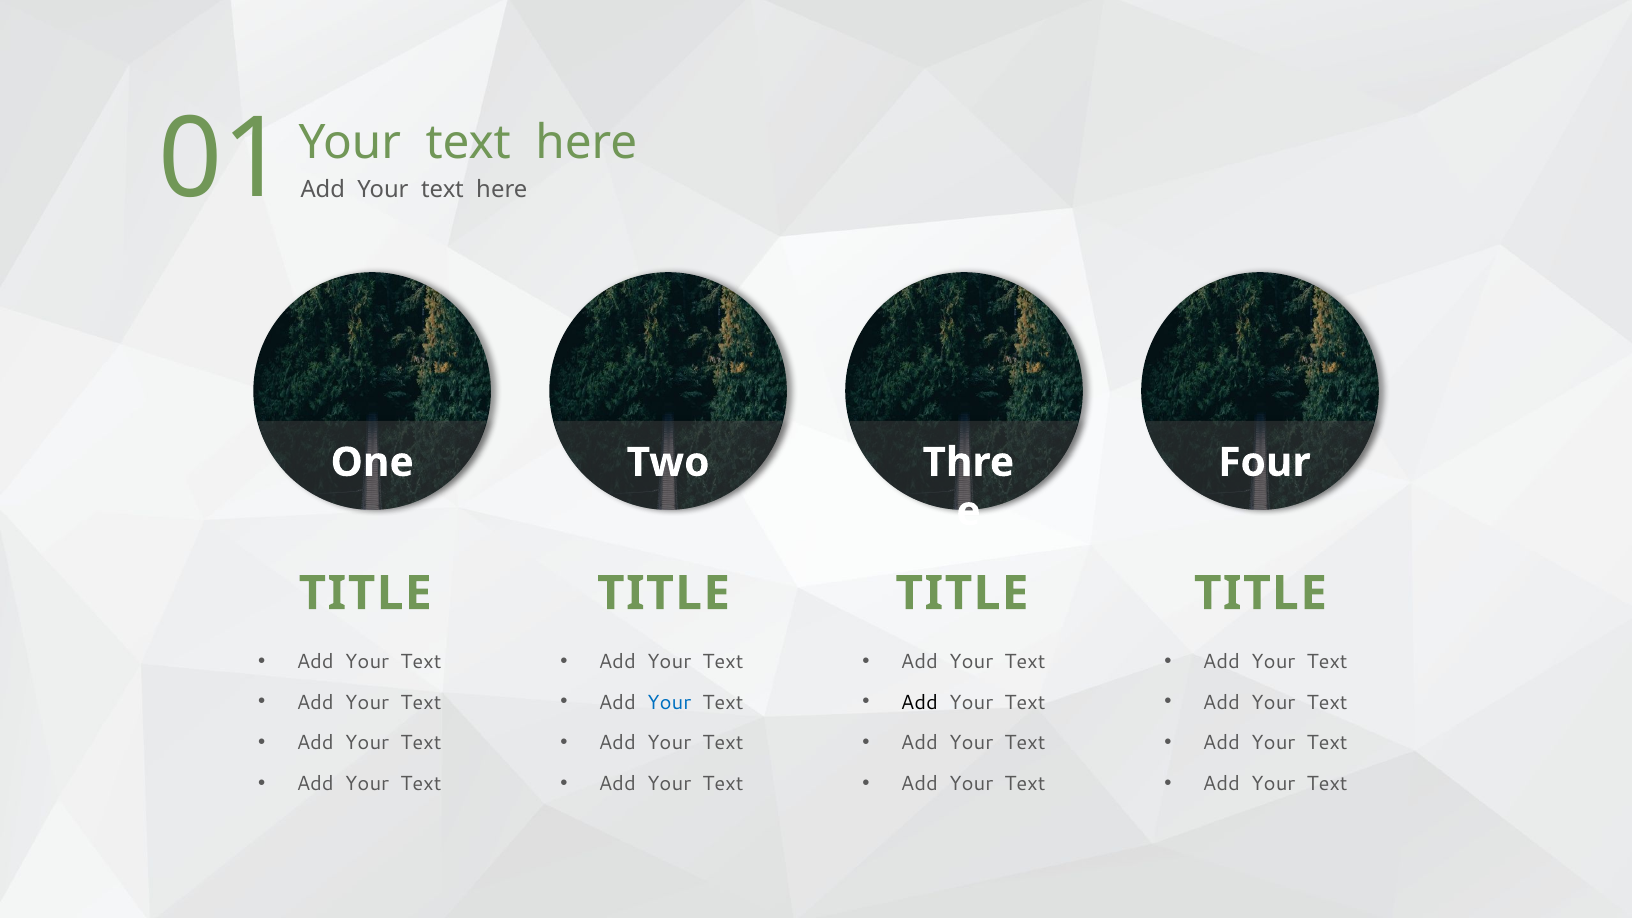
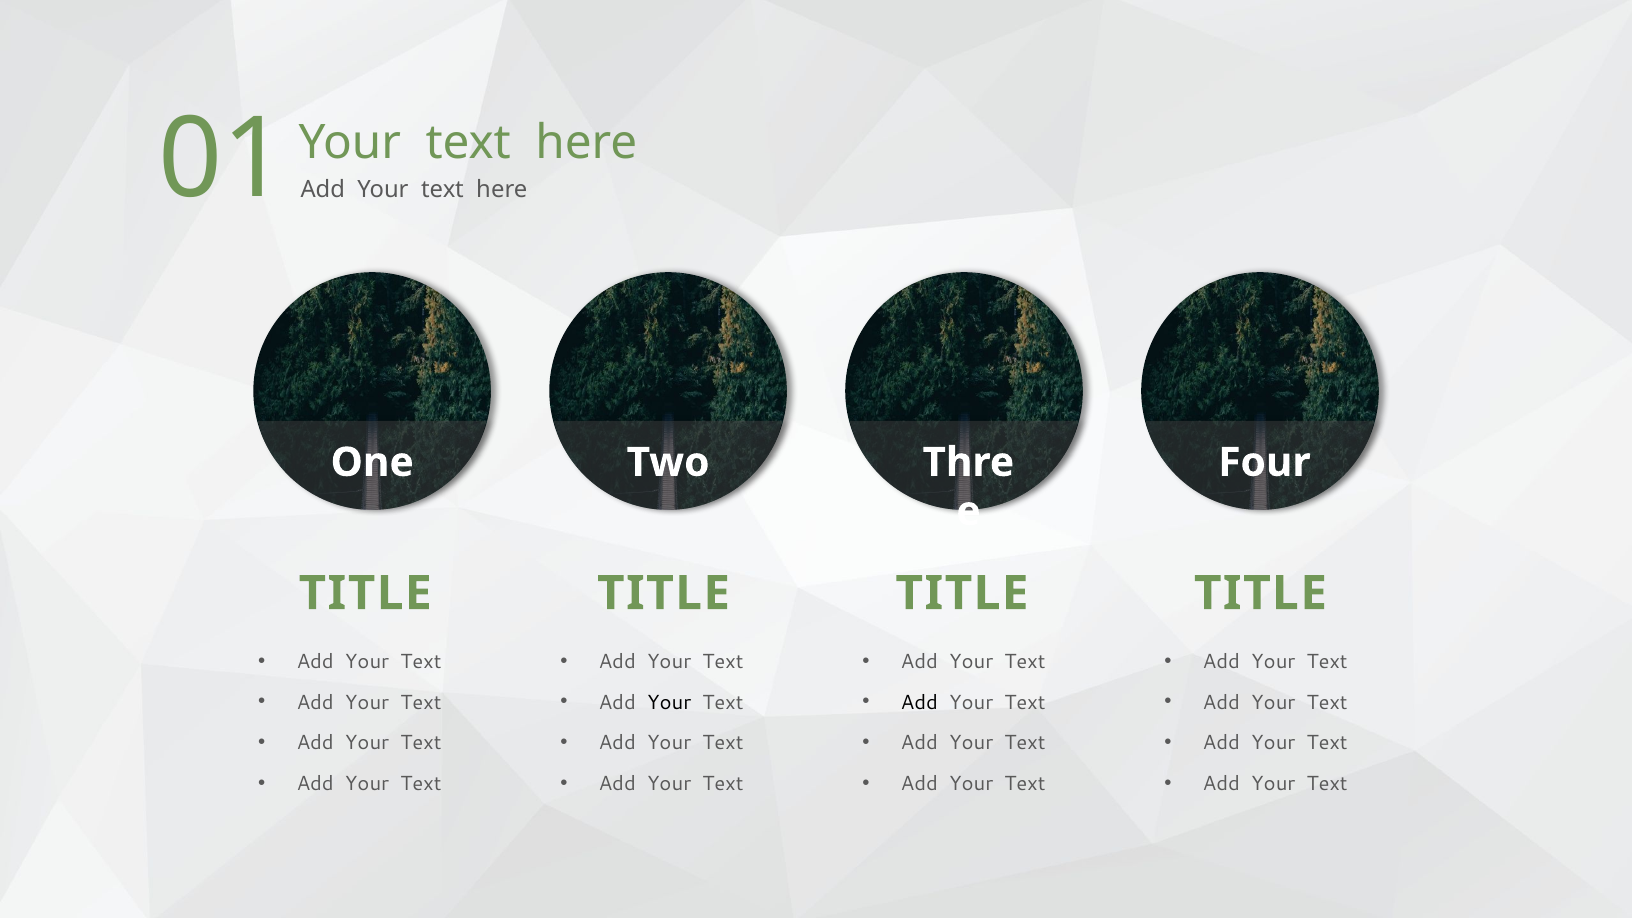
Your at (669, 702) colour: blue -> black
